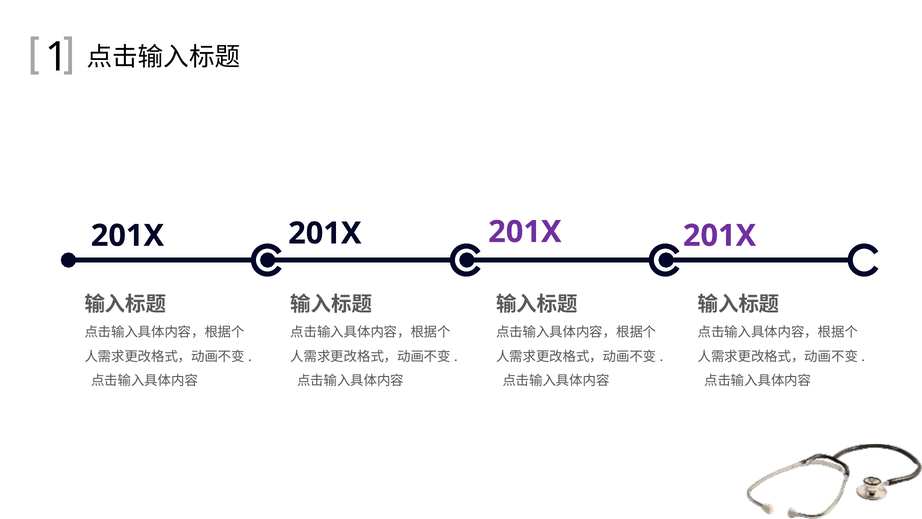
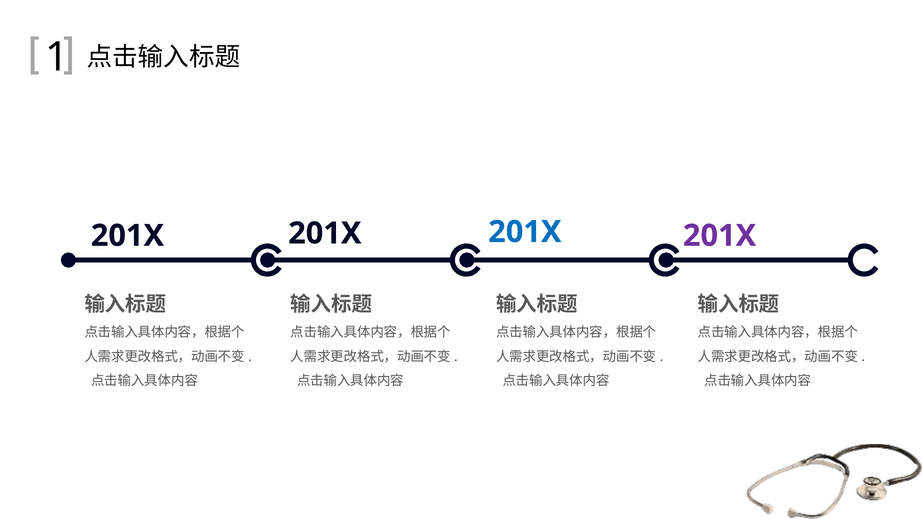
201X at (525, 232) colour: purple -> blue
